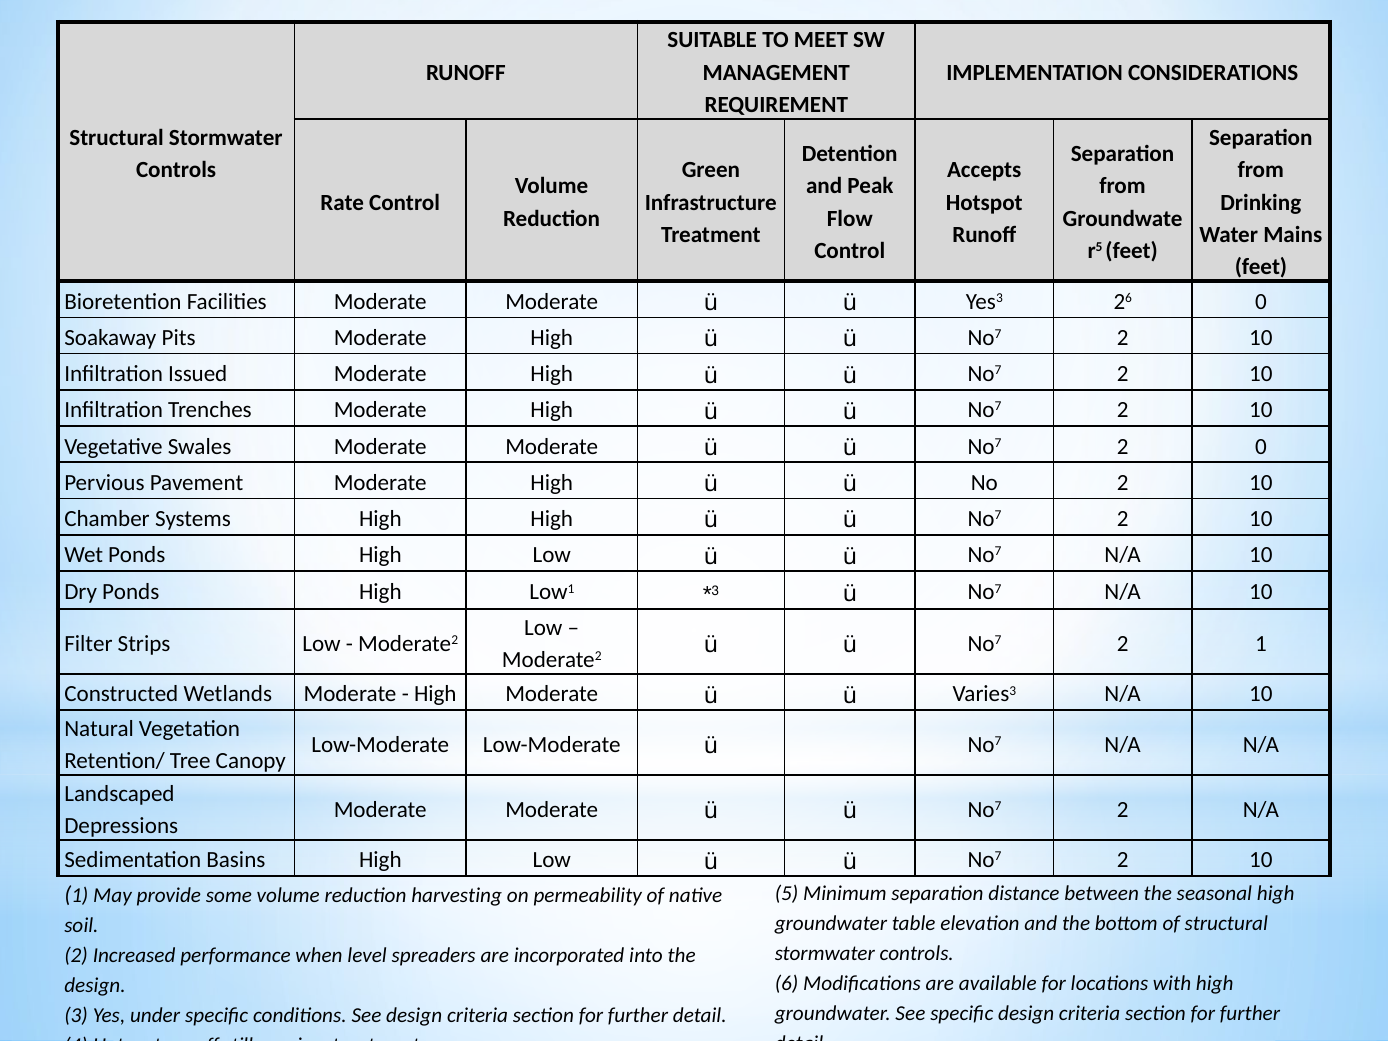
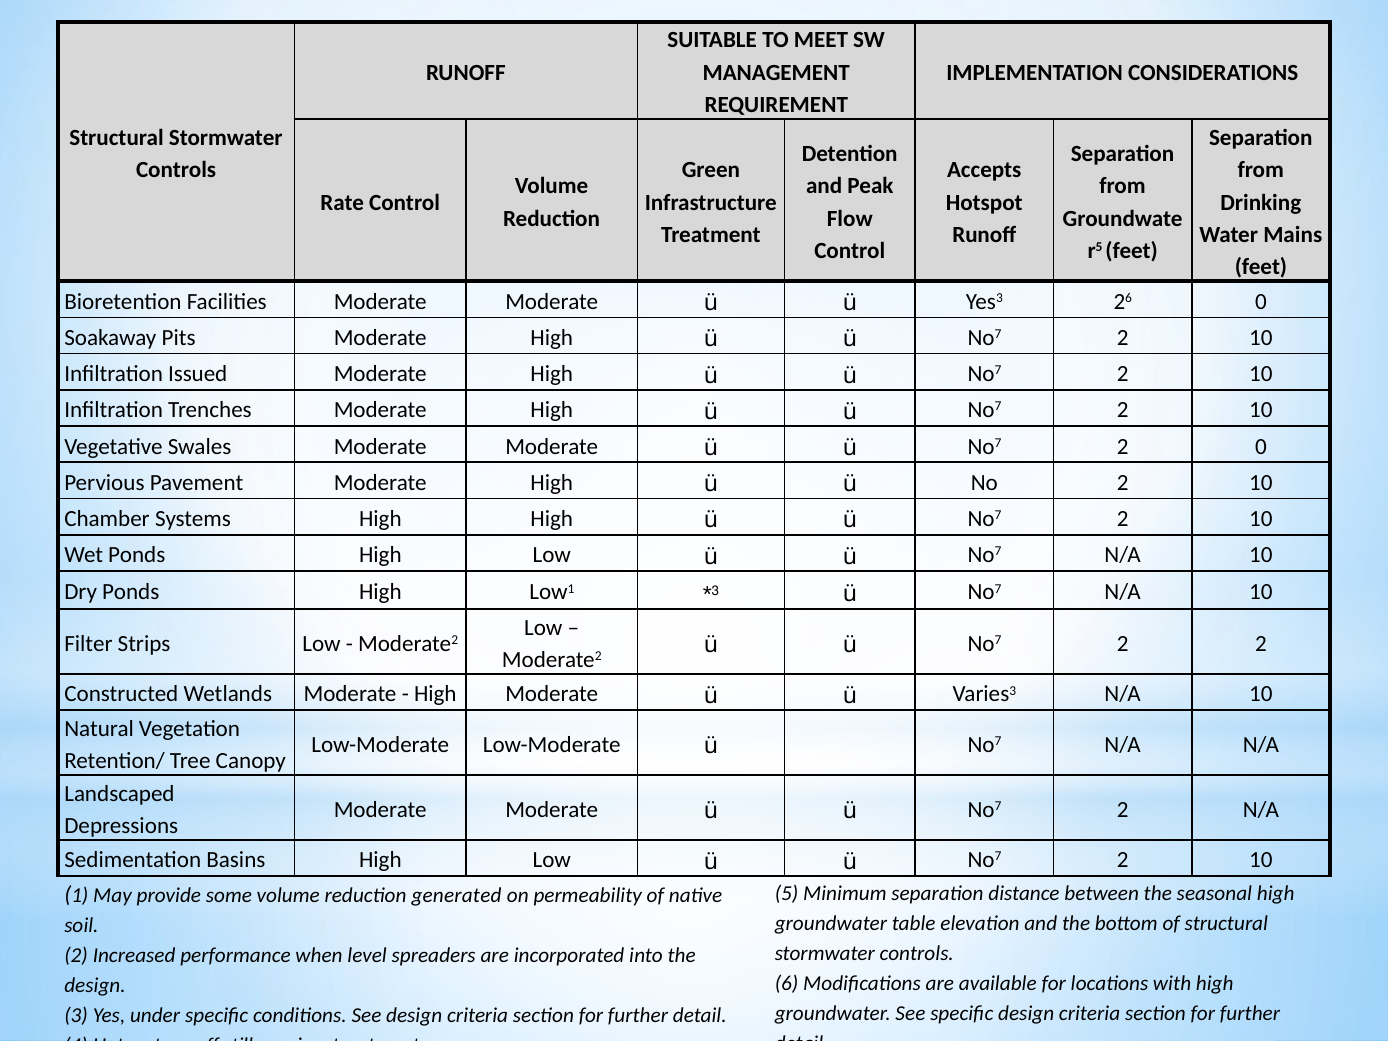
2 1: 1 -> 2
harvesting: harvesting -> generated
